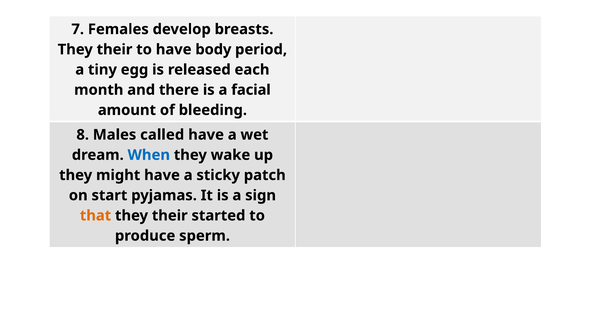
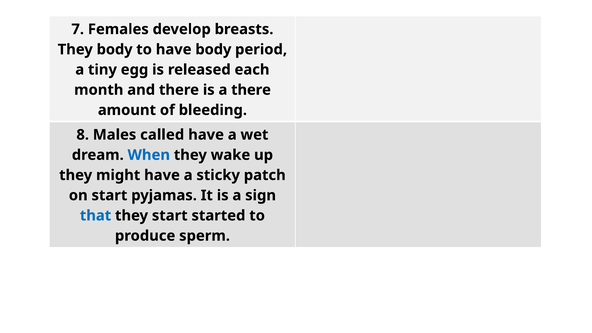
their at (115, 49): their -> body
a facial: facial -> there
that colour: orange -> blue
their at (170, 216): their -> start
